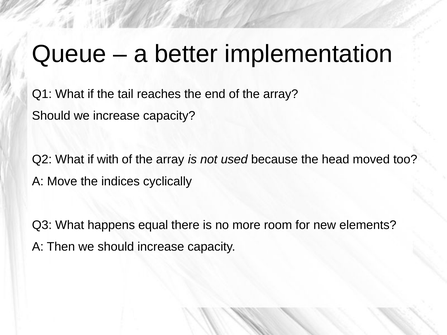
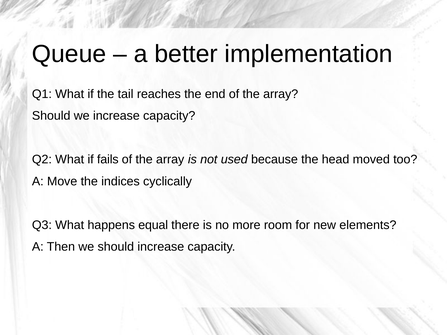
with: with -> fails
